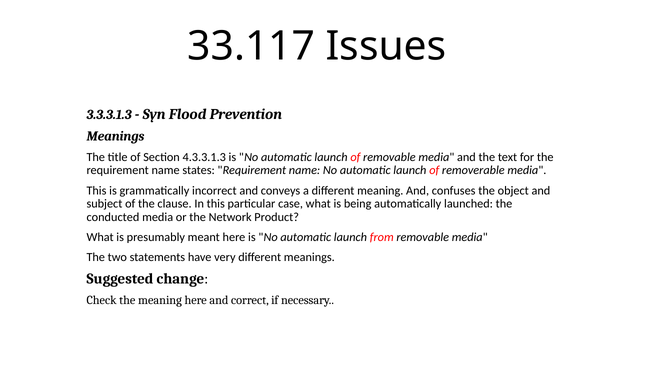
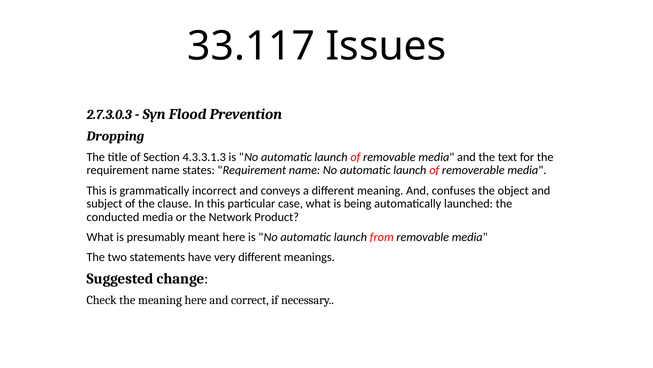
3.3.3.1.3: 3.3.3.1.3 -> 2.7.3.0.3
Meanings at (115, 136): Meanings -> Dropping
